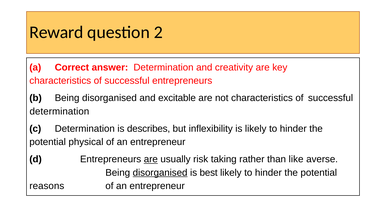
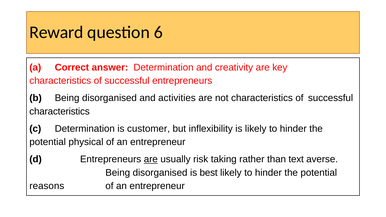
2: 2 -> 6
excitable: excitable -> activities
determination at (59, 111): determination -> characteristics
describes: describes -> customer
like: like -> text
disorganised at (160, 173) underline: present -> none
